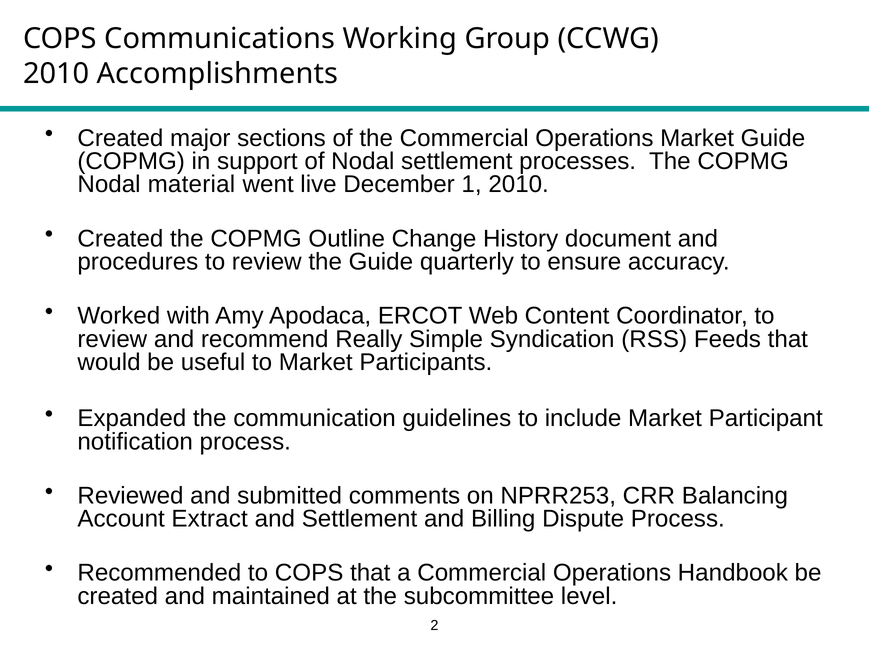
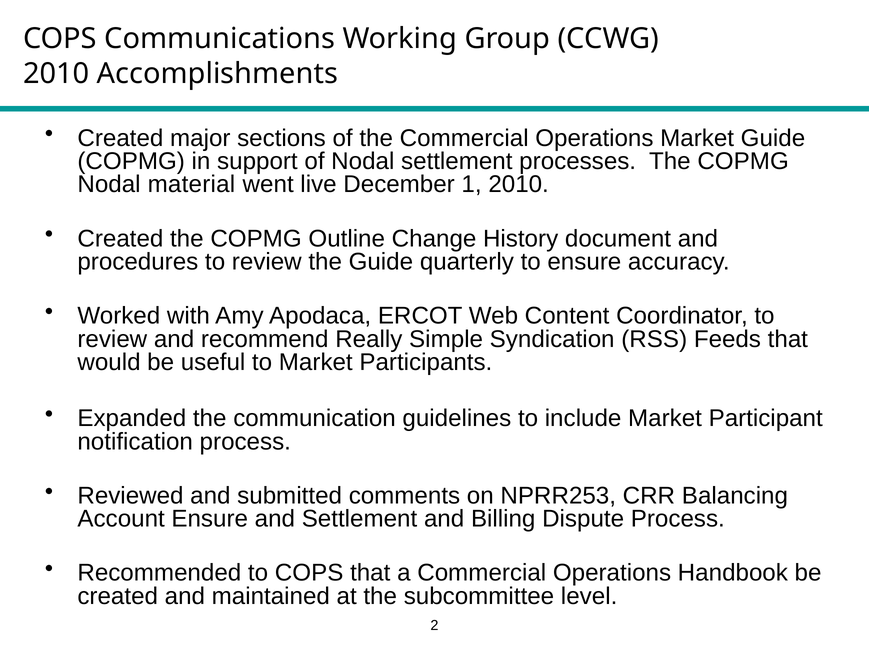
Account Extract: Extract -> Ensure
